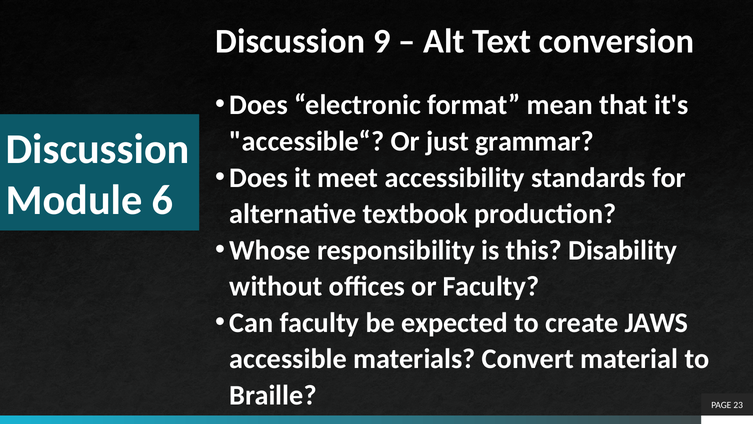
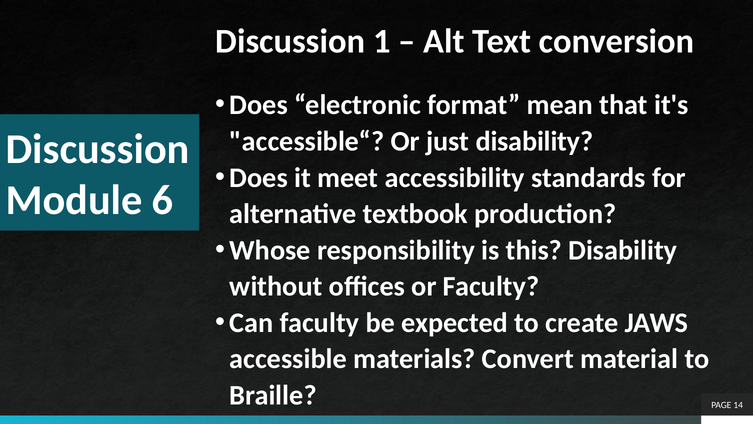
9: 9 -> 1
just grammar: grammar -> disability
23: 23 -> 14
